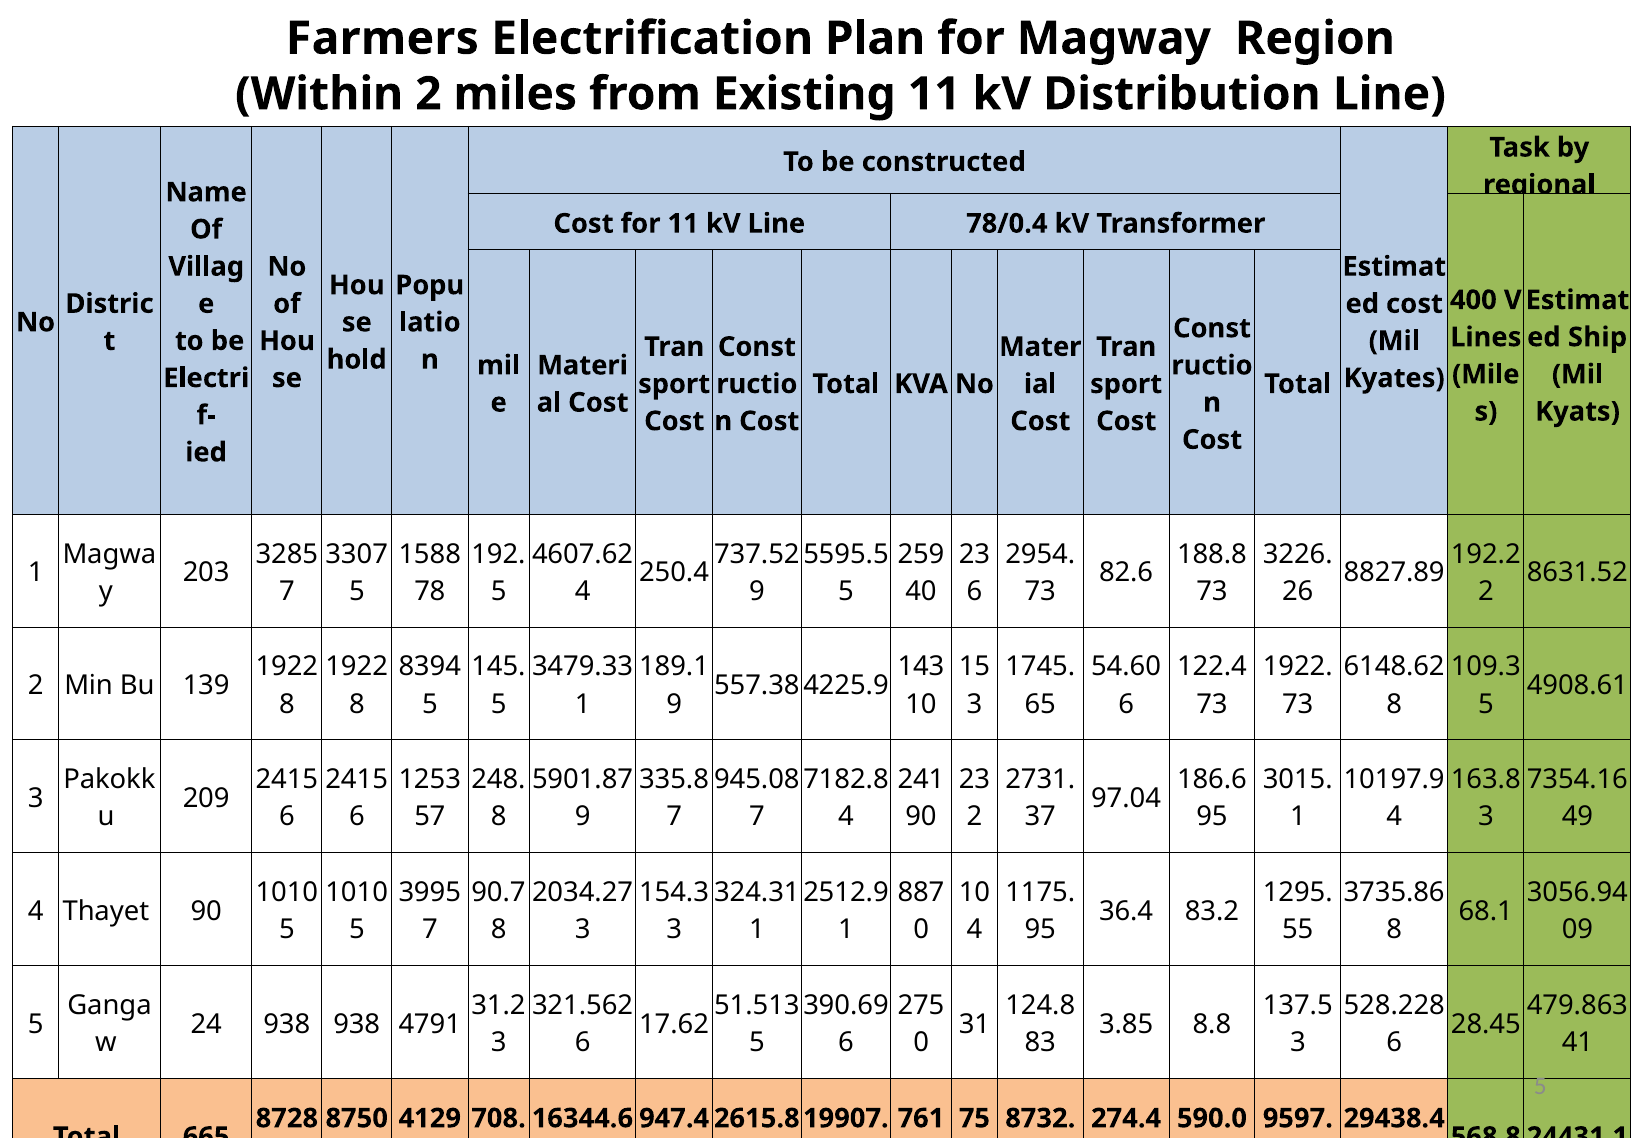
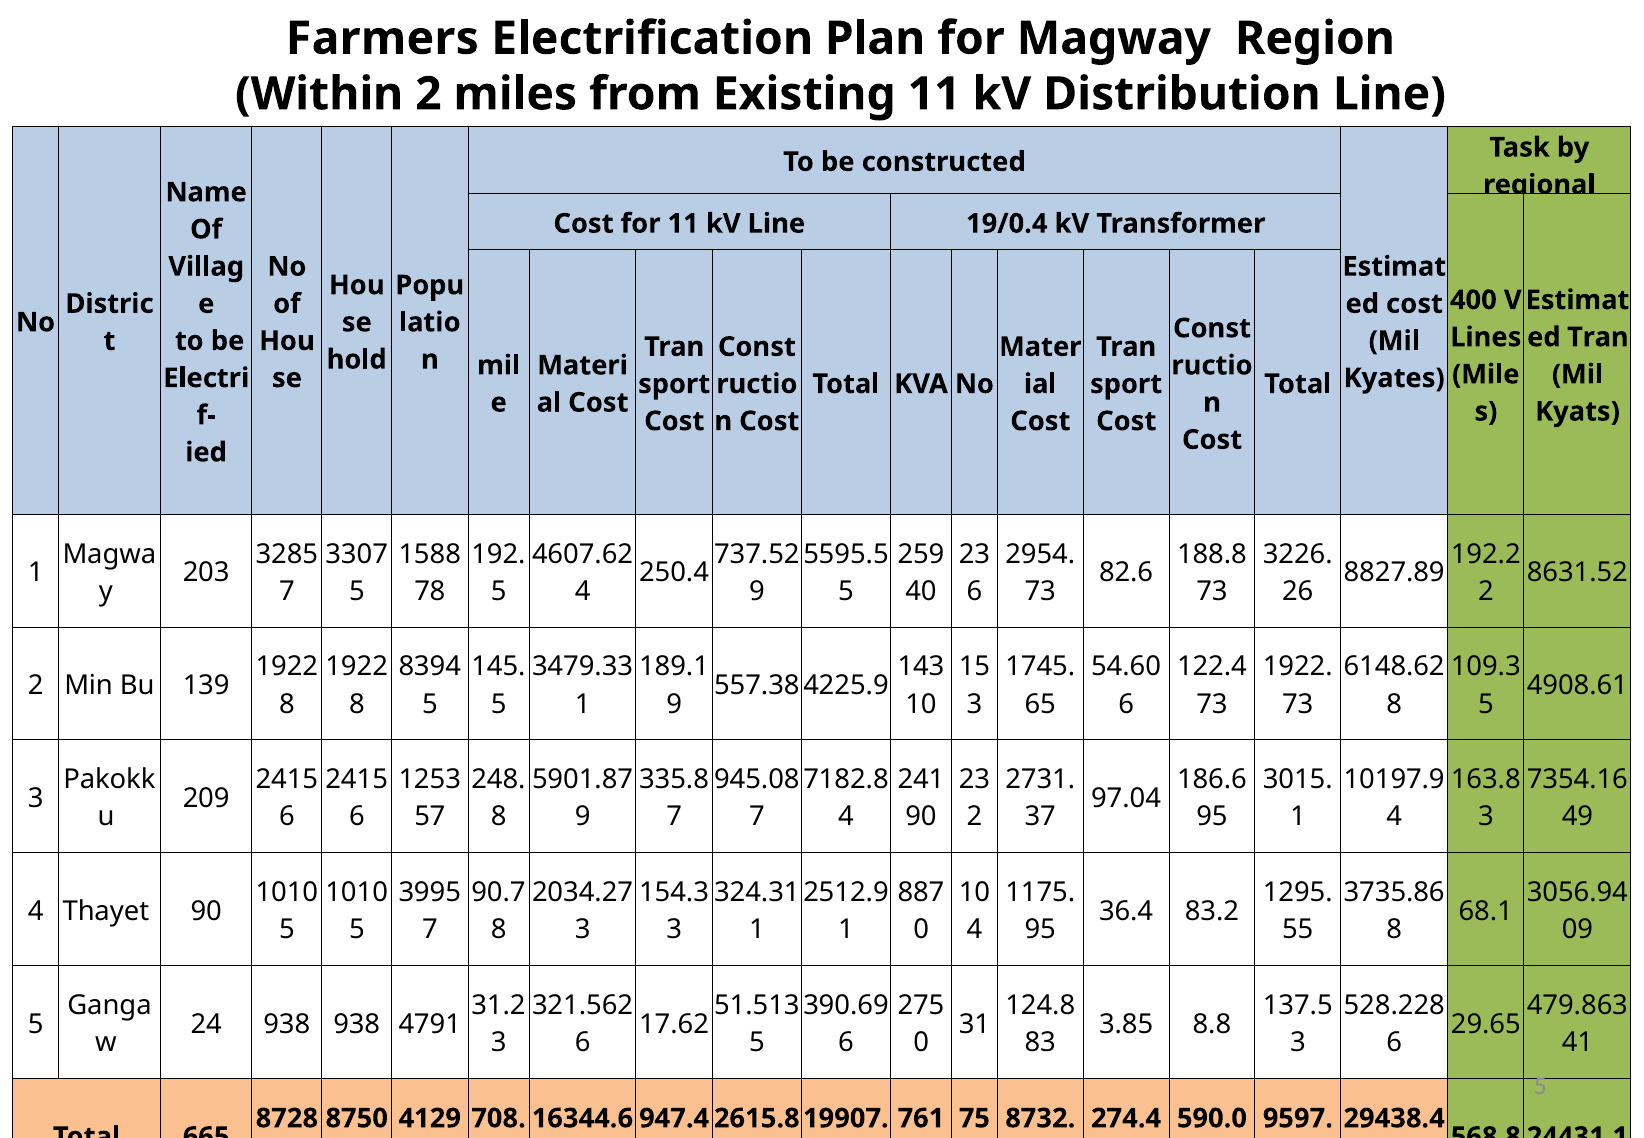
78/0.4: 78/0.4 -> 19/0.4
Ship at (1598, 337): Ship -> Tran
28.45: 28.45 -> 29.65
